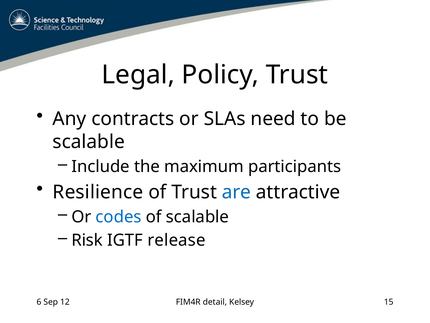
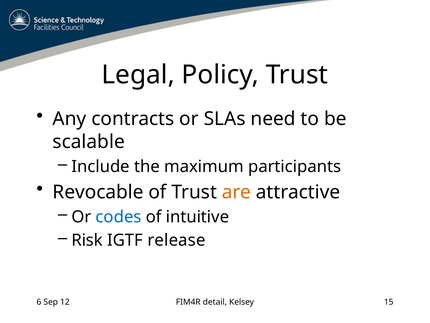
Resilience: Resilience -> Revocable
are colour: blue -> orange
of scalable: scalable -> intuitive
